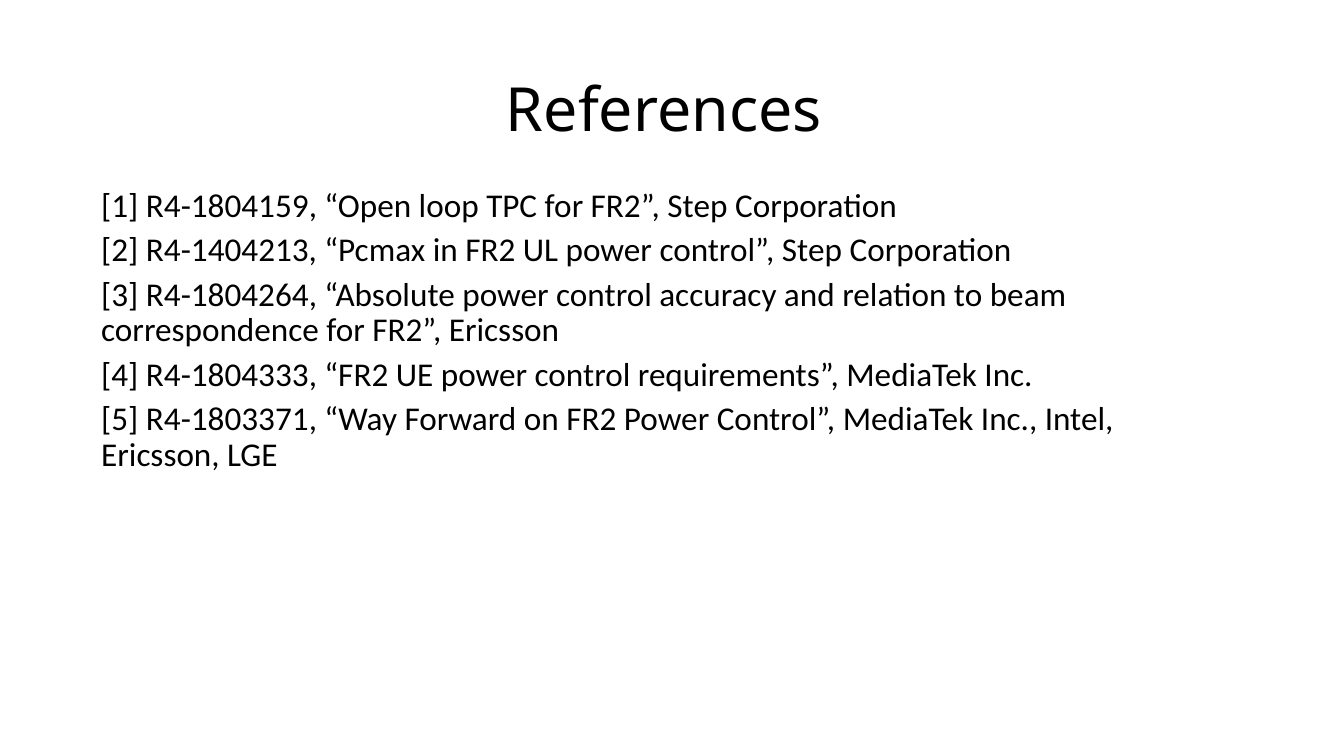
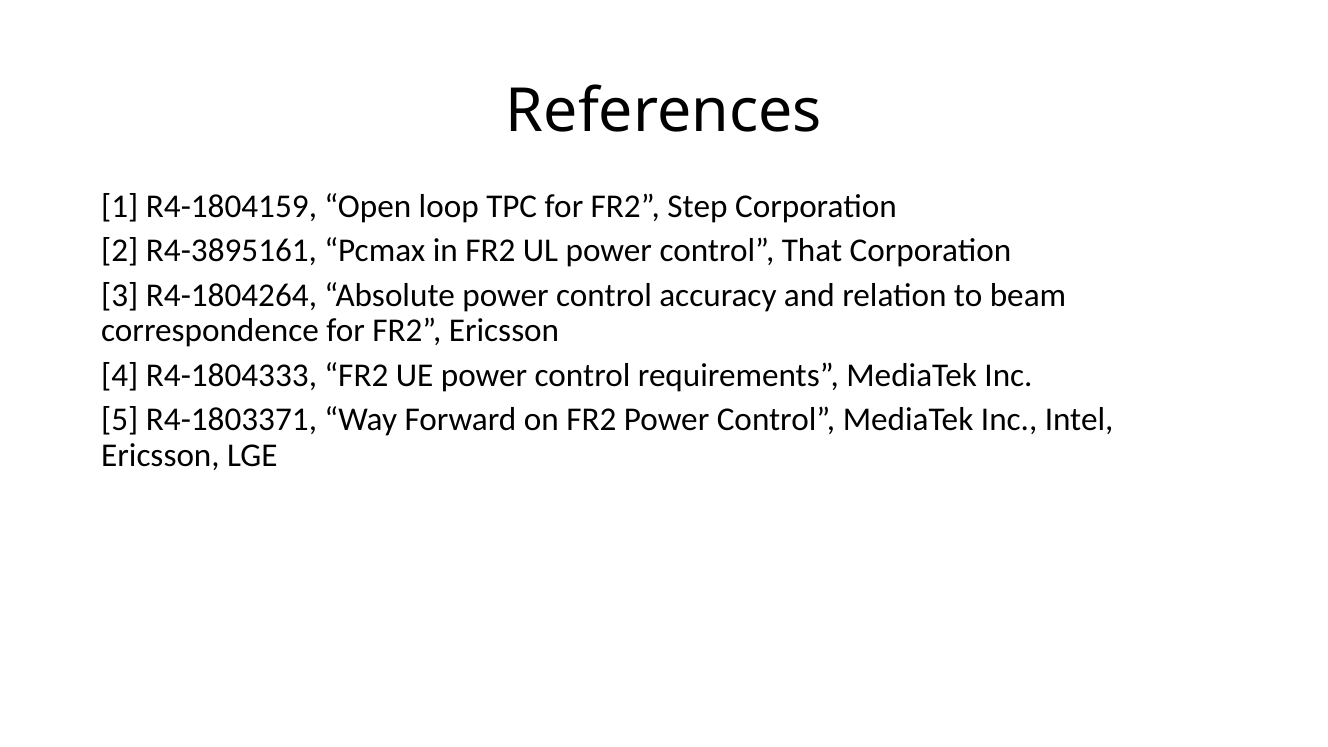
R4-1404213: R4-1404213 -> R4-3895161
control Step: Step -> That
